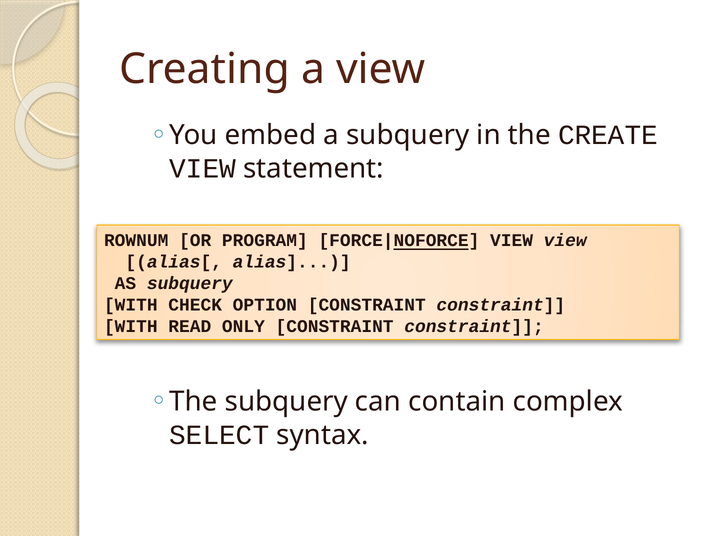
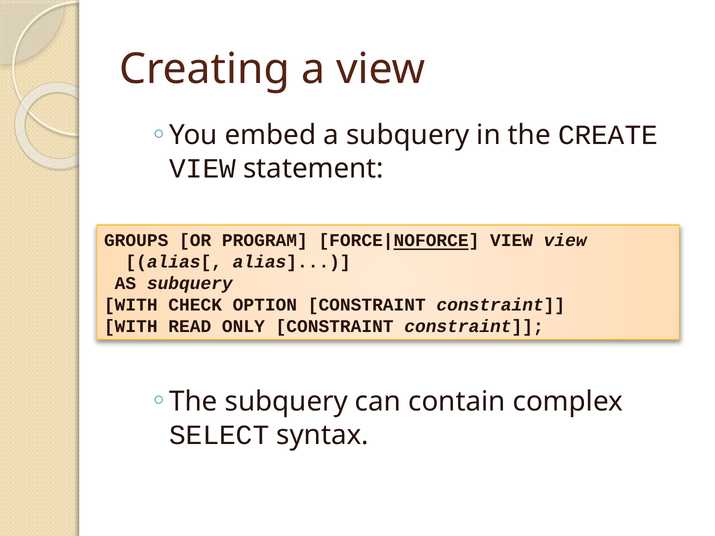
ROWNUM: ROWNUM -> GROUPS
